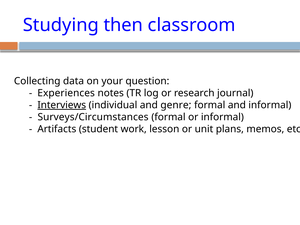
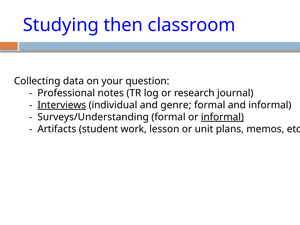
Experiences: Experiences -> Professional
Surveys/Circumstances: Surveys/Circumstances -> Surveys/Understanding
informal at (222, 117) underline: none -> present
